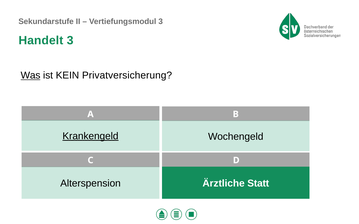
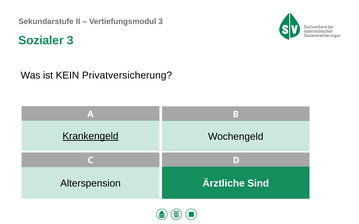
Handelt: Handelt -> Sozialer
Was underline: present -> none
Statt: Statt -> Sind
